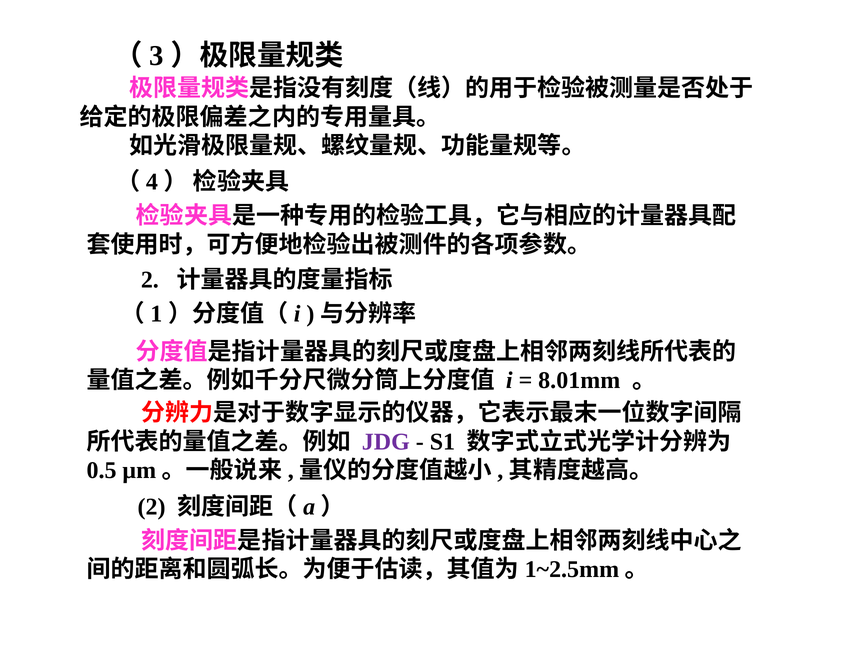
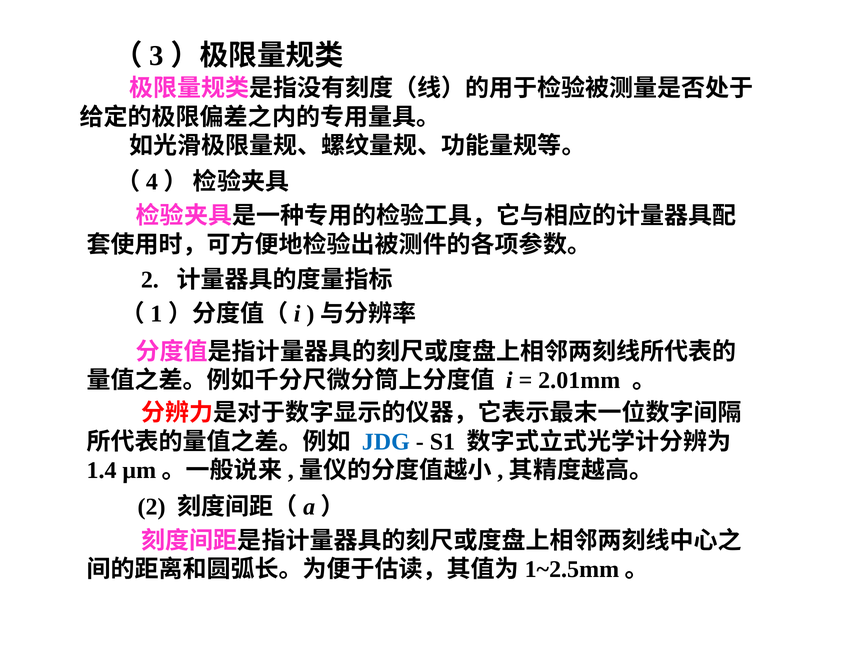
8.01mm: 8.01mm -> 2.01mm
JDG colour: purple -> blue
0.5: 0.5 -> 1.4
